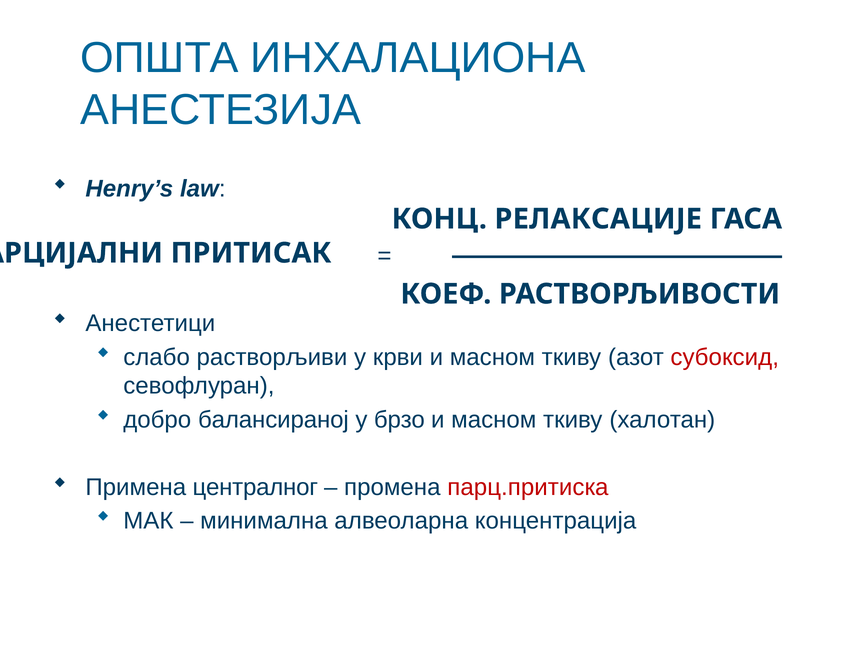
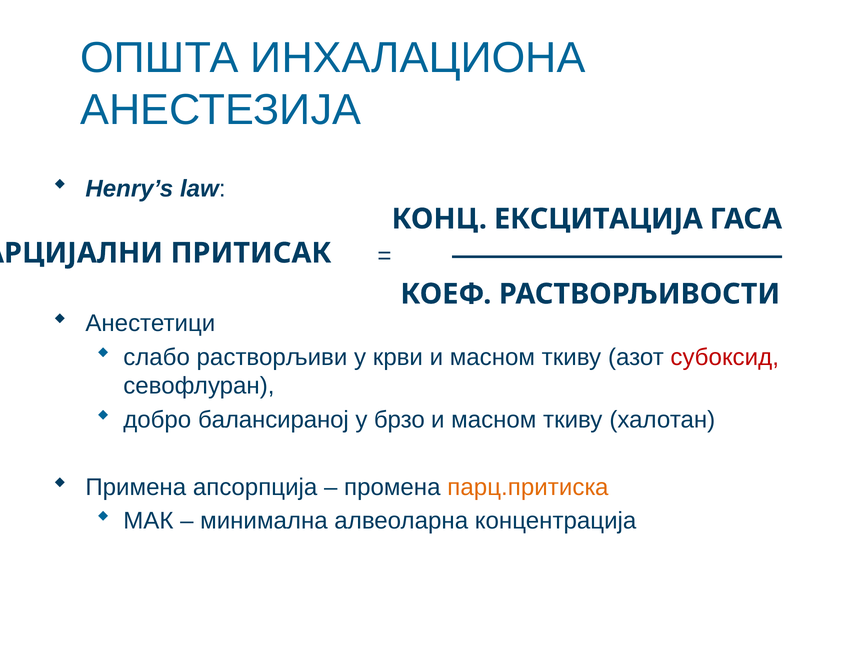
РЕЛАКСАЦИЈЕ: РЕЛАКСАЦИЈЕ -> ЕКСЦИТАЦИЈА
централног: централног -> апсорпција
парц.притиска colour: red -> orange
